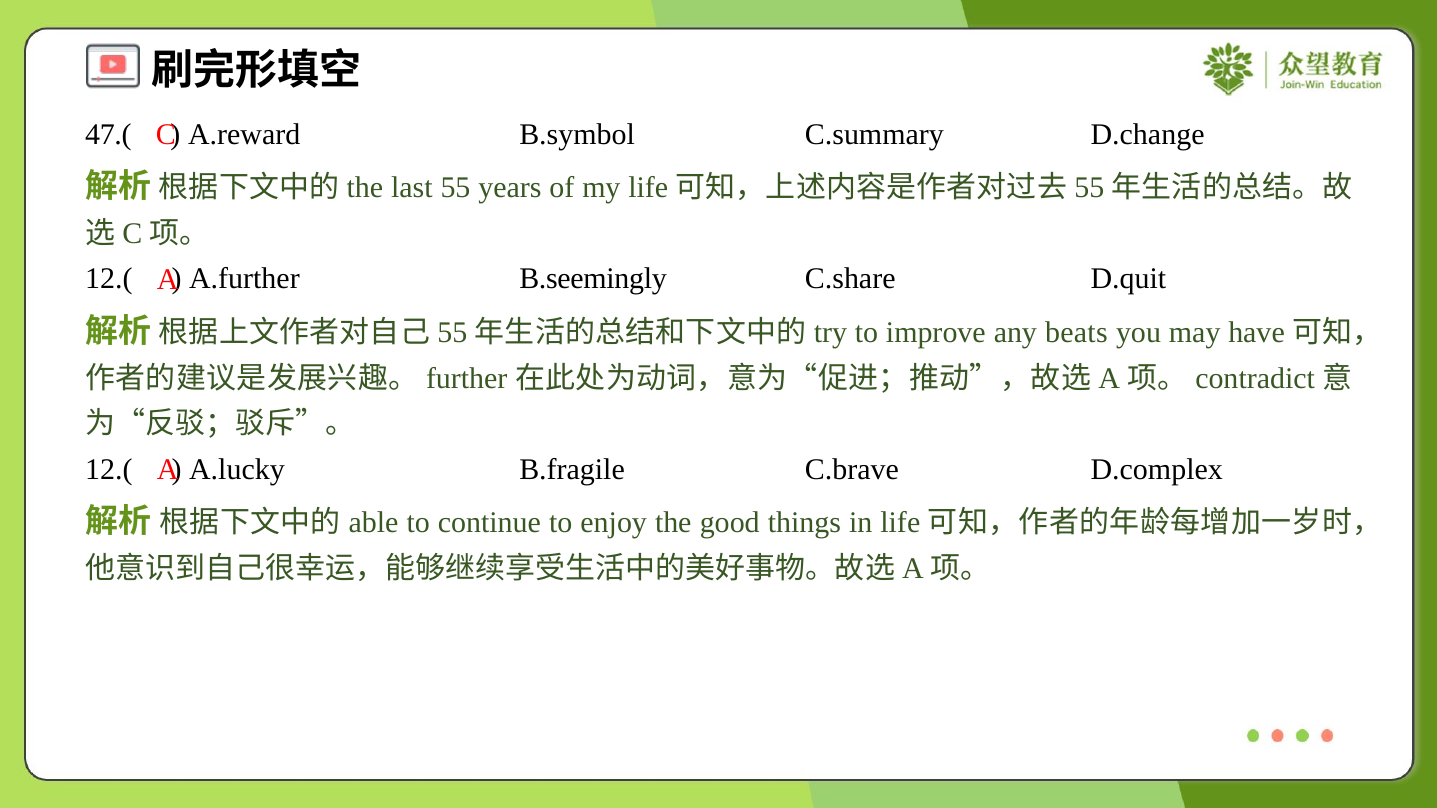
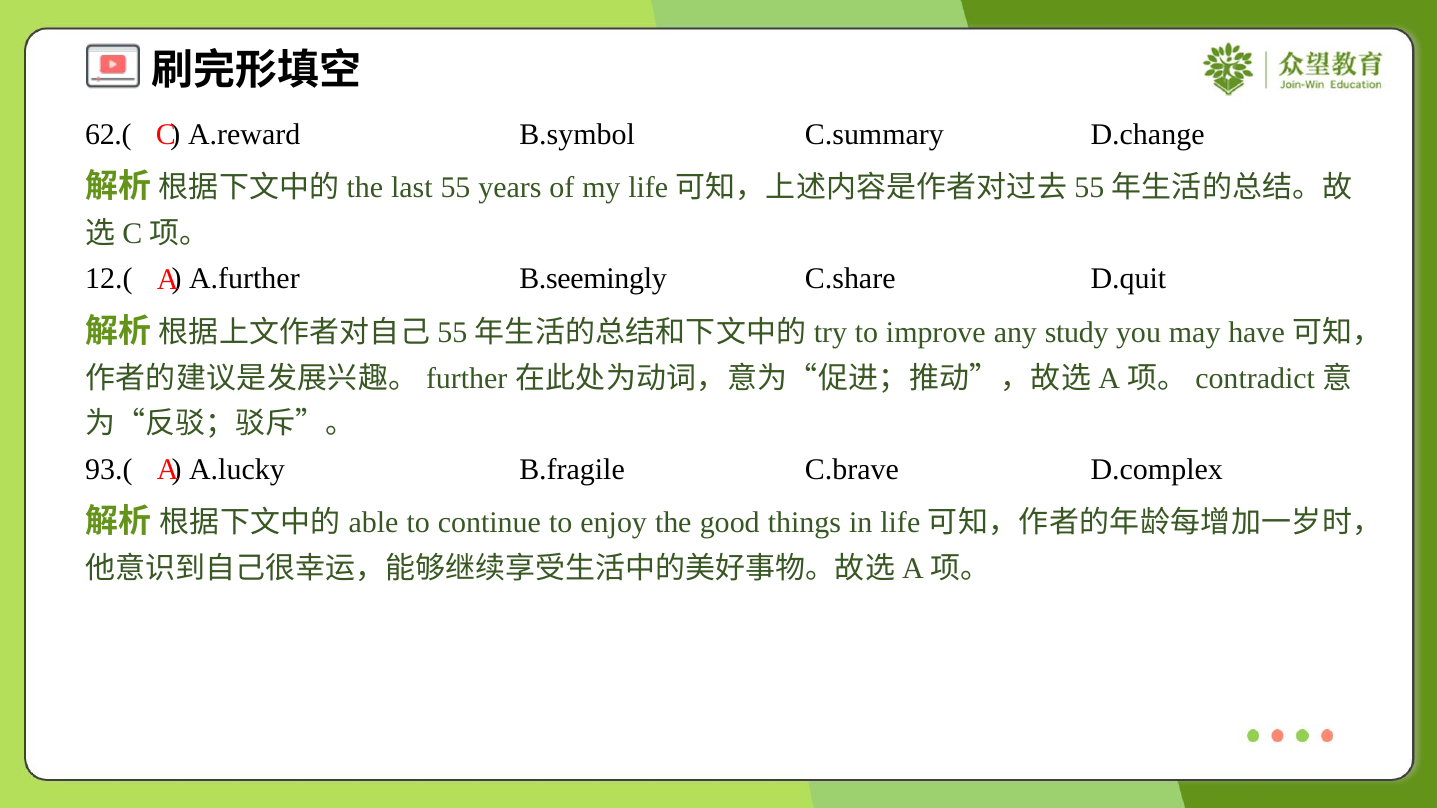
47.(: 47.( -> 62.(
beats: beats -> study
12.( at (109, 469): 12.( -> 93.(
